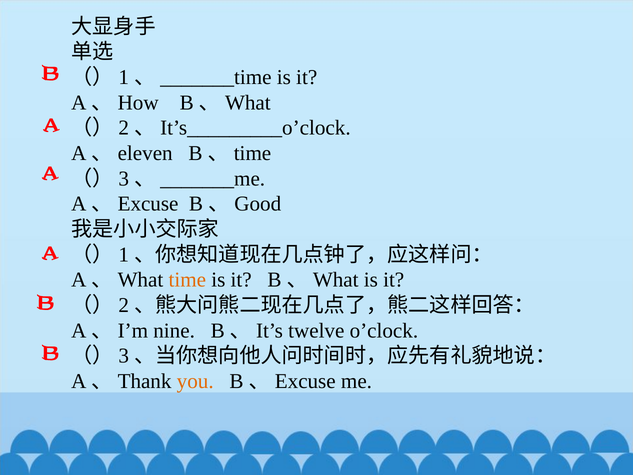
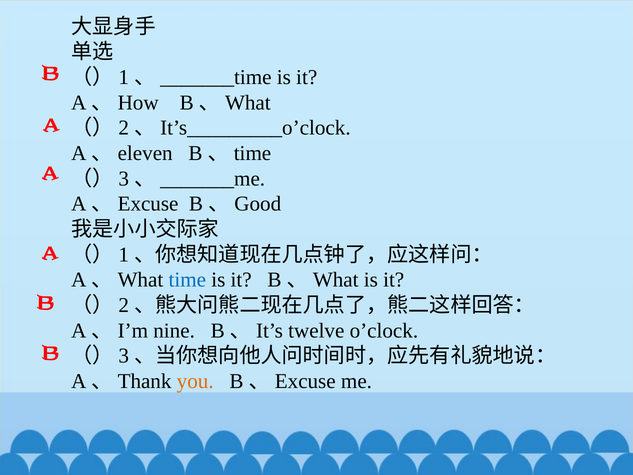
time colour: orange -> blue
